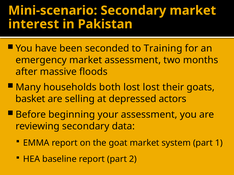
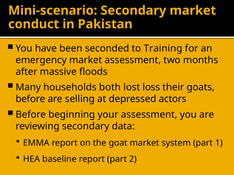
interest: interest -> conduct
lost lost: lost -> loss
basket at (30, 99): basket -> before
